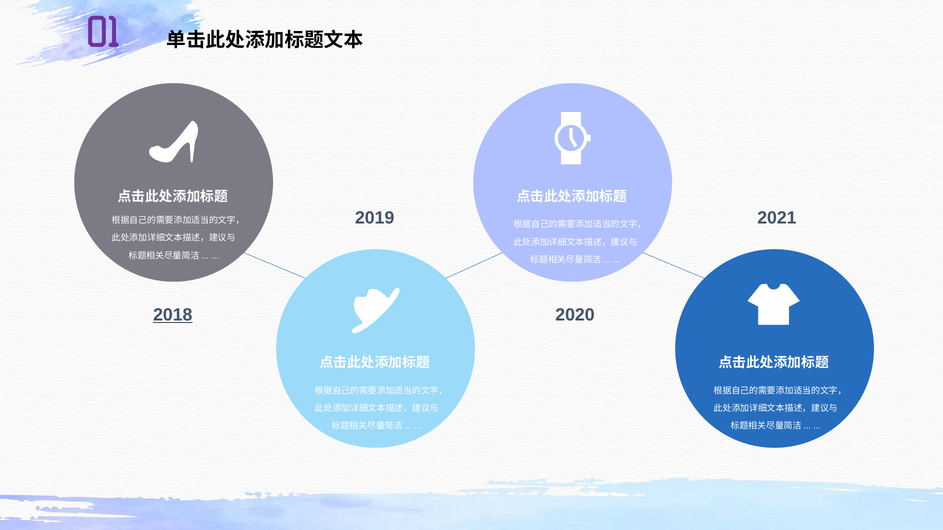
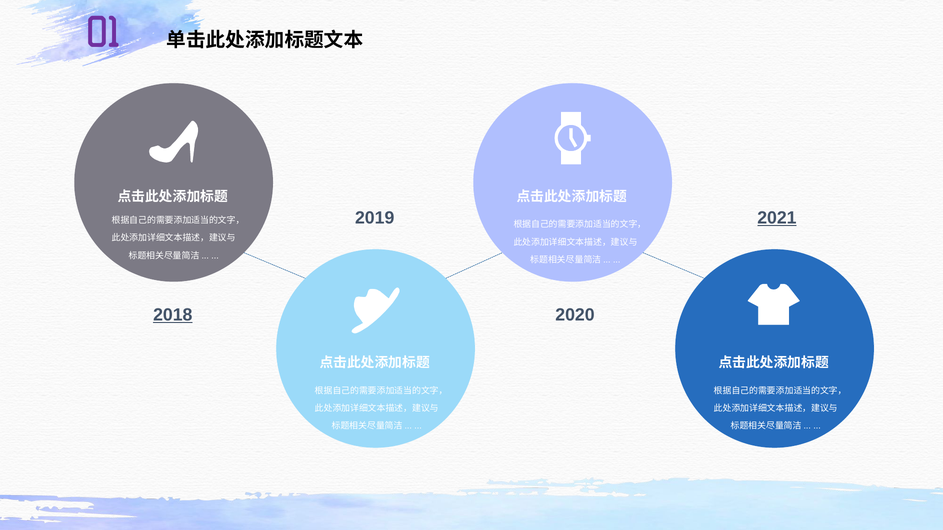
2021 underline: none -> present
